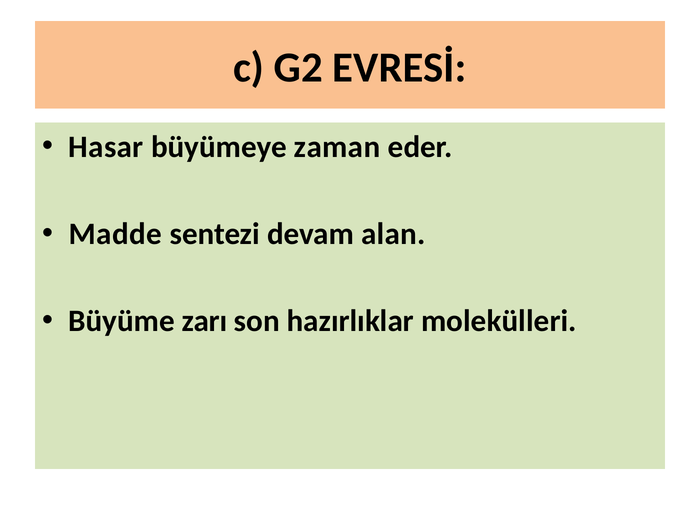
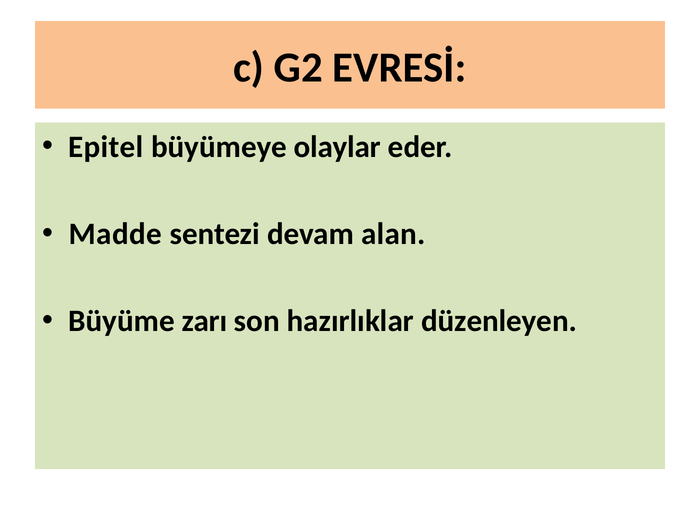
Hasar: Hasar -> Epitel
zaman: zaman -> olaylar
molekülleri: molekülleri -> düzenleyen
